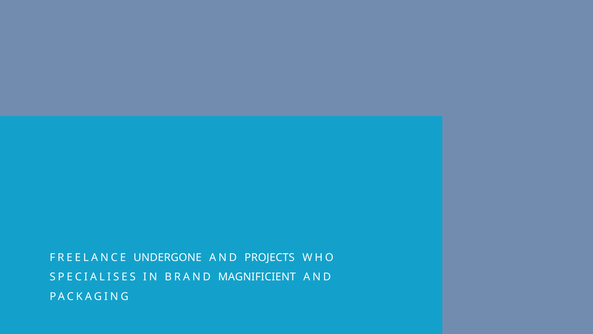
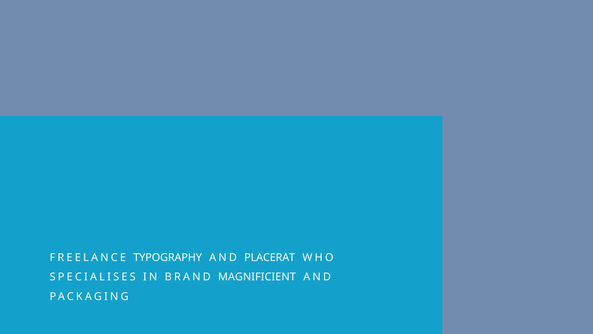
UNDERGONE: UNDERGONE -> TYPOGRAPHY
PROJECTS: PROJECTS -> PLACERAT
